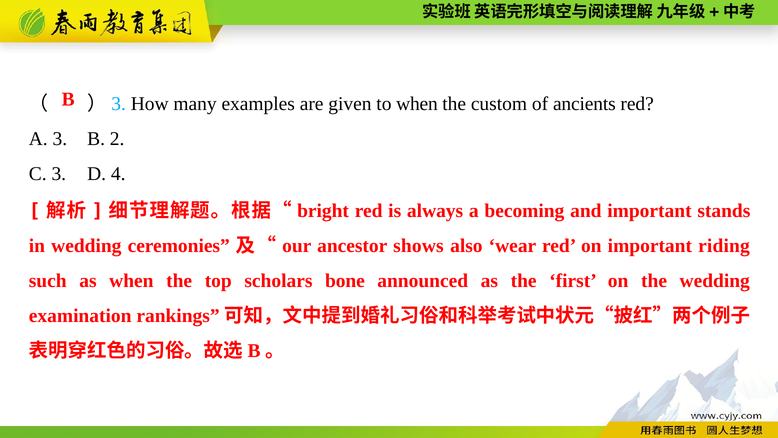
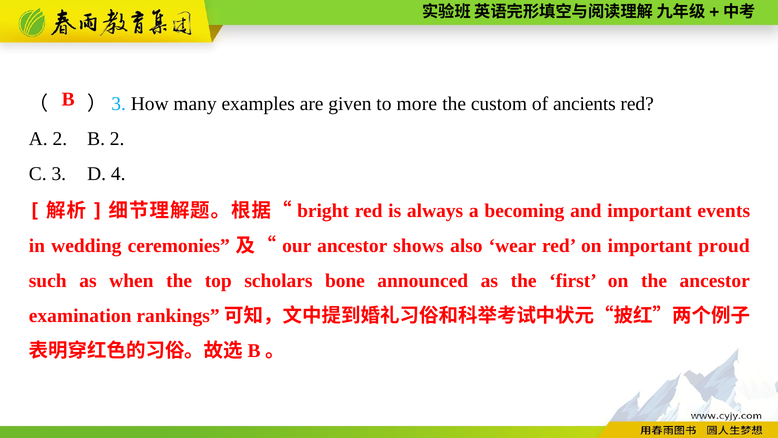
to when: when -> more
A 3: 3 -> 2
stands: stands -> events
riding: riding -> proud
the wedding: wedding -> ancestor
